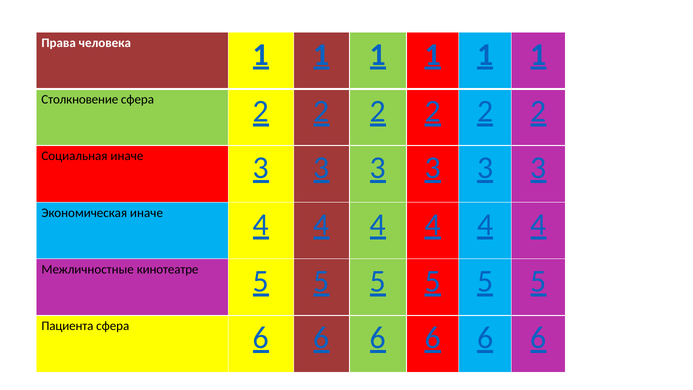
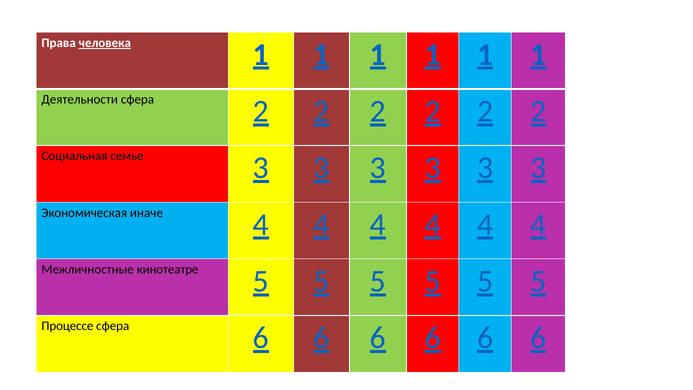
человека underline: none -> present
Столкновение: Столкновение -> Деятельности
Социальная иначе: иначе -> семье
Пациента: Пациента -> Процессе
